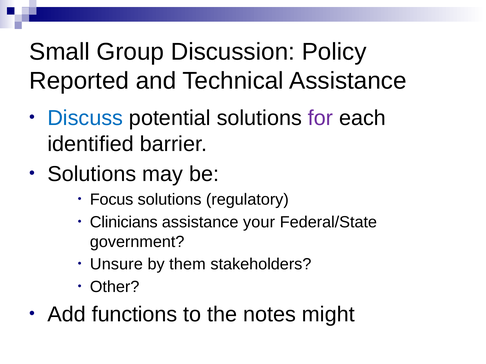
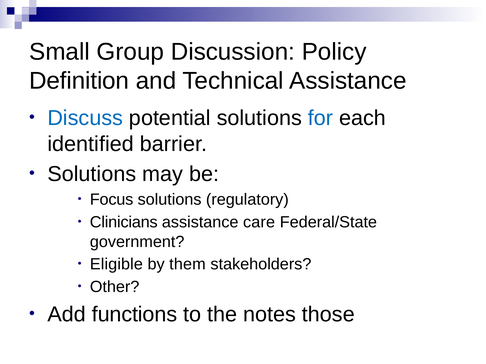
Reported: Reported -> Definition
for colour: purple -> blue
your: your -> care
Unsure: Unsure -> Eligible
might: might -> those
